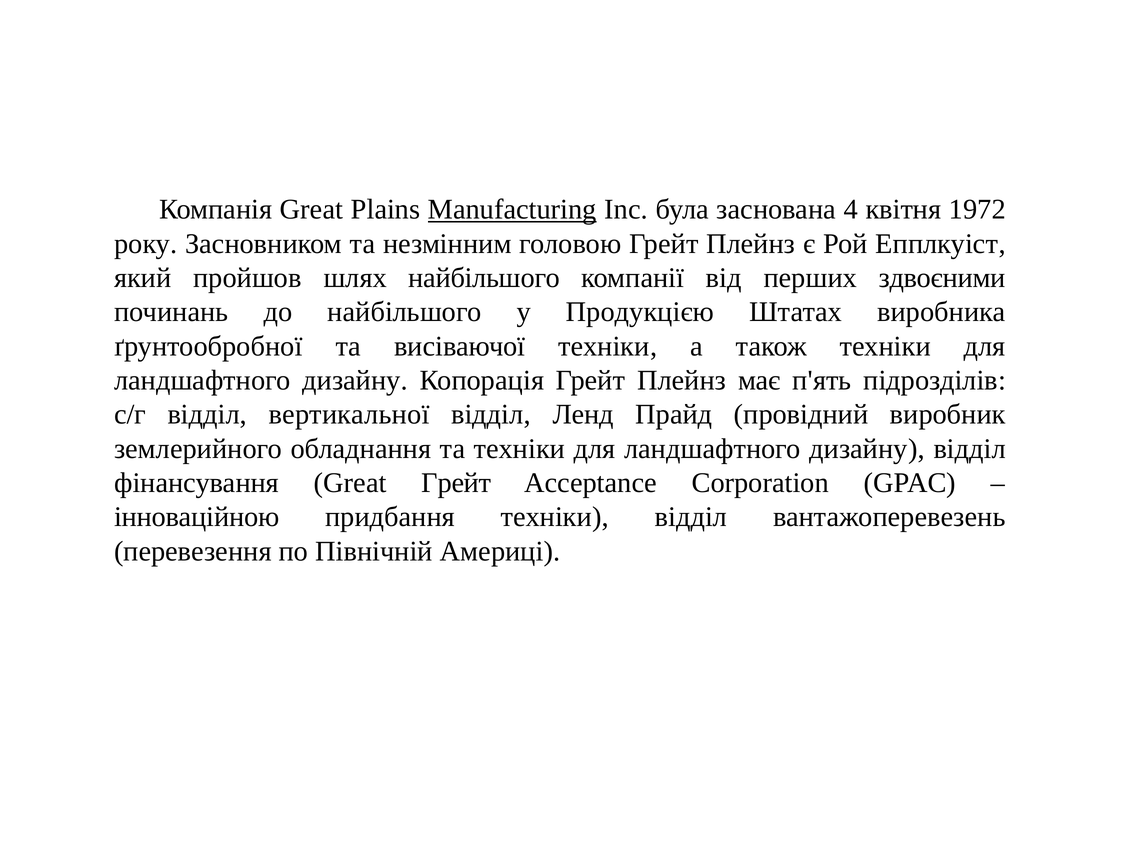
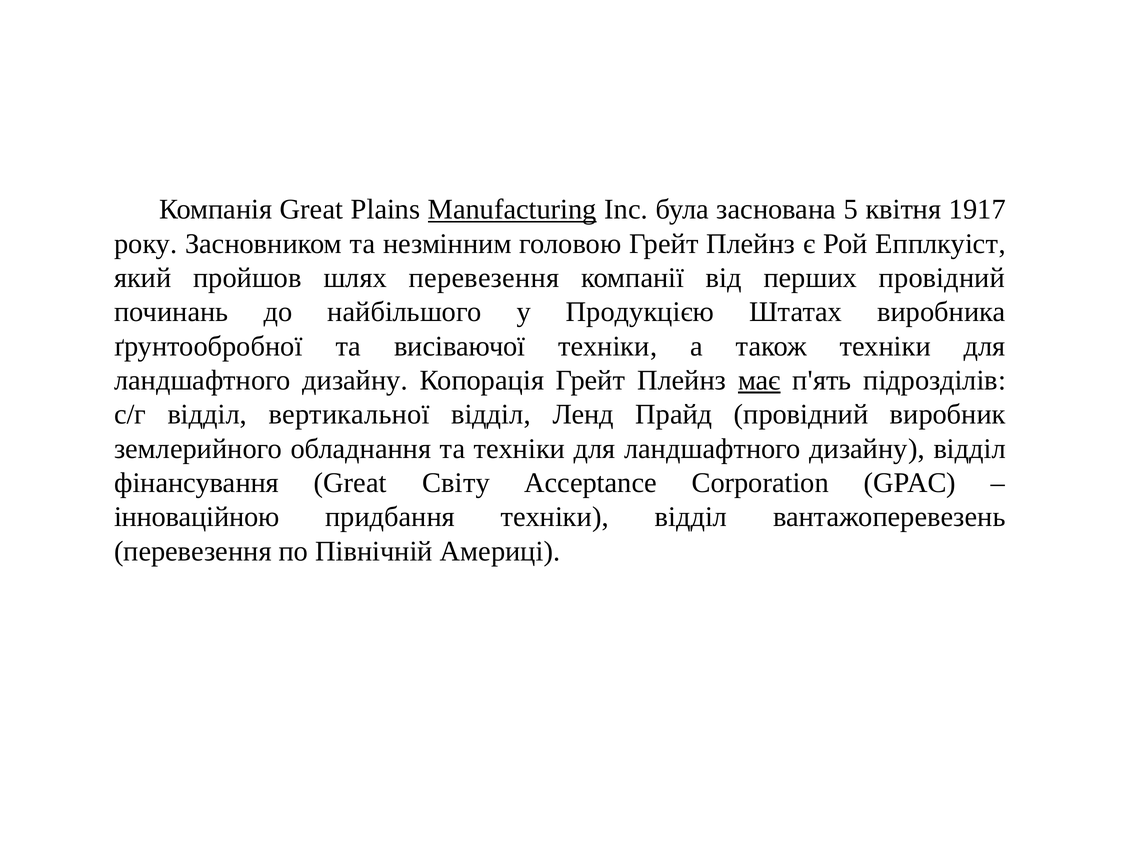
4: 4 -> 5
1972: 1972 -> 1917
шлях найбільшого: найбільшого -> перевезення
перших здвоєними: здвоєними -> провідний
має underline: none -> present
Great Грейт: Грейт -> Світу
